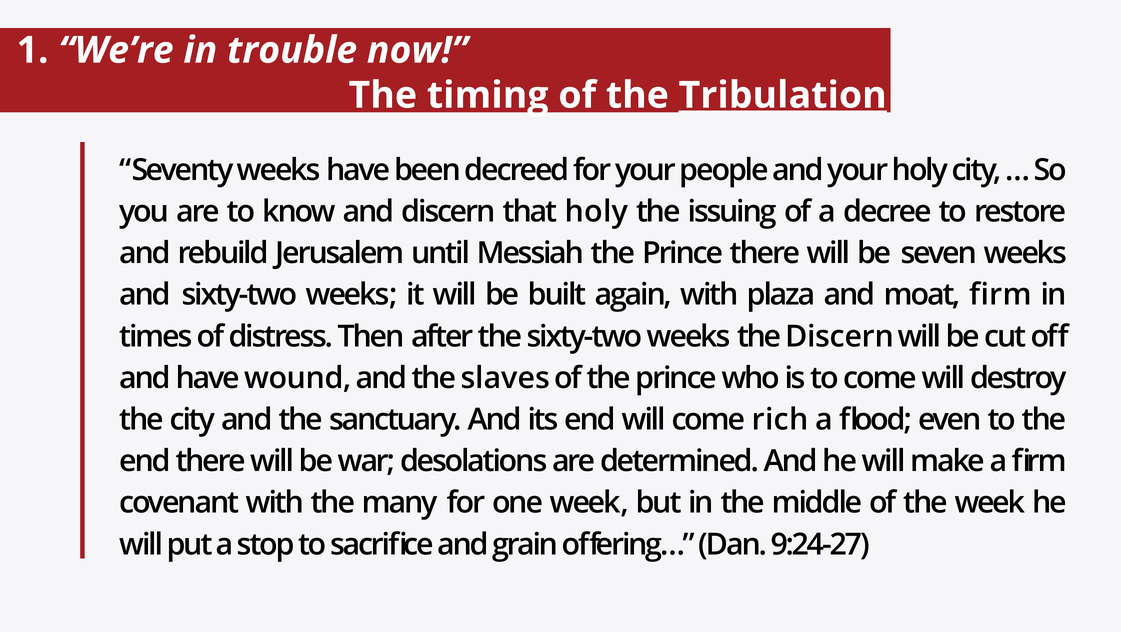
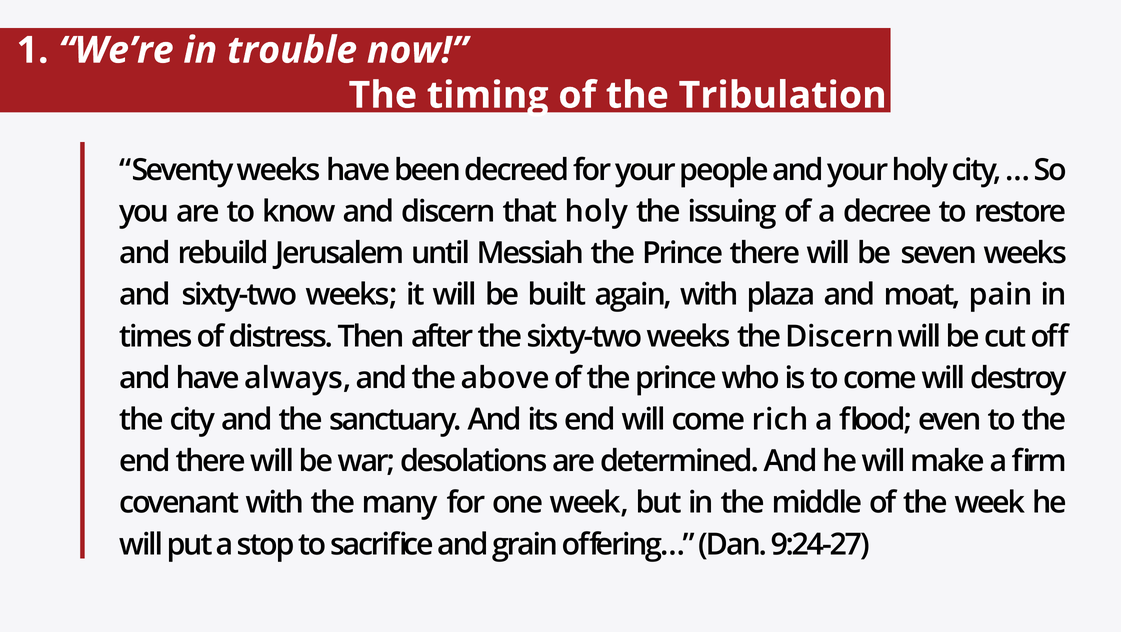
Tribulation underline: present -> none
moat firm: firm -> pain
wound: wound -> always
slaves: slaves -> above
